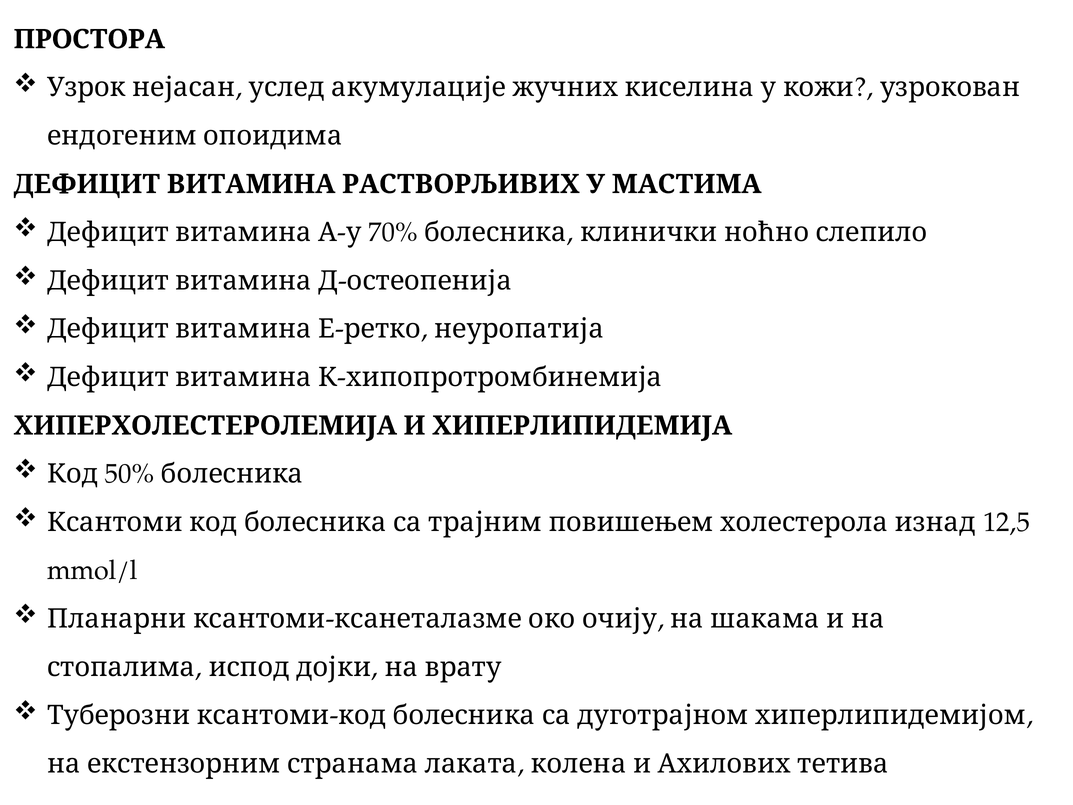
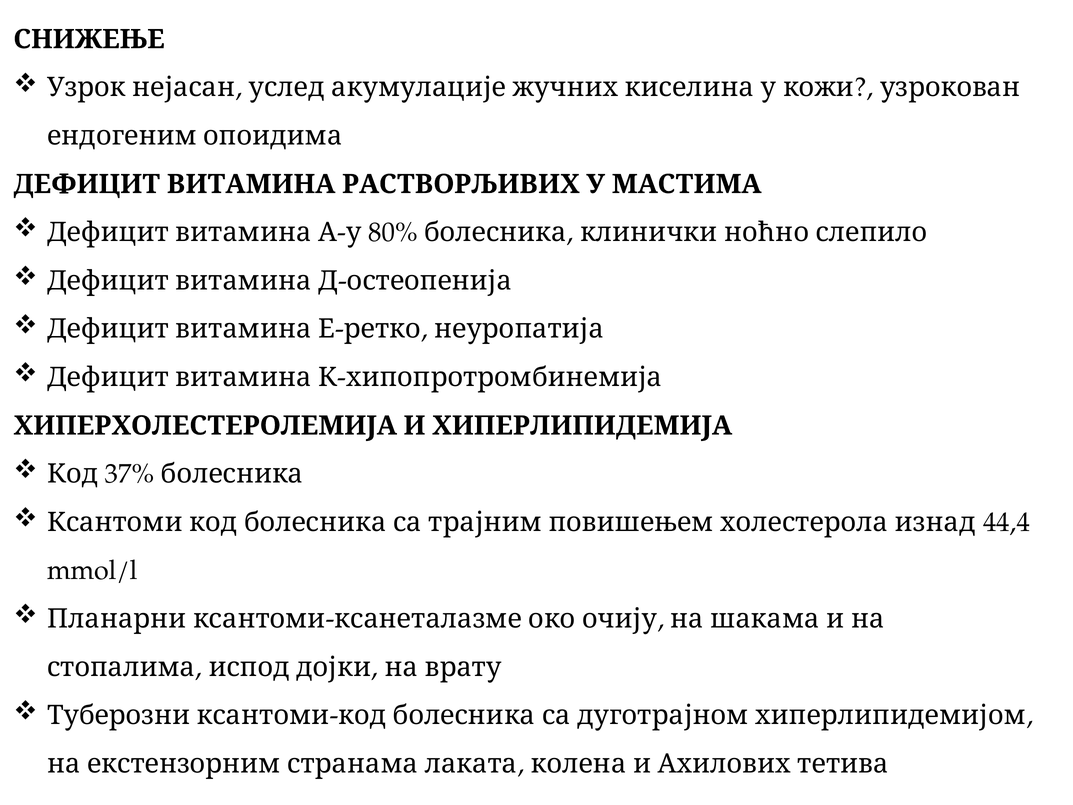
ПРОСТОРА: ПРОСТОРА -> СНИЖЕЊЕ
70%: 70% -> 80%
50%: 50% -> 37%
12,5: 12,5 -> 44,4
